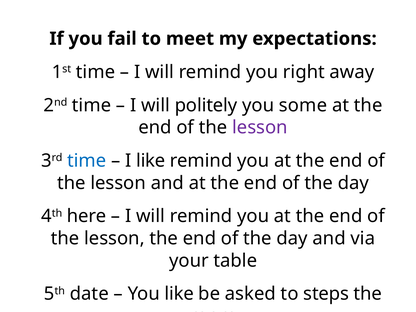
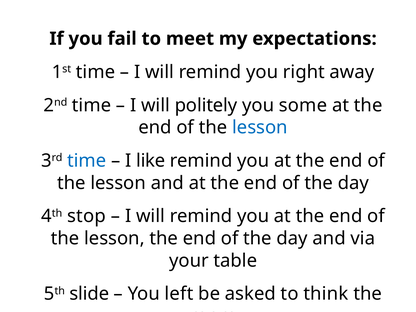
lesson at (260, 127) colour: purple -> blue
here: here -> stop
date: date -> slide
You like: like -> left
steps: steps -> think
